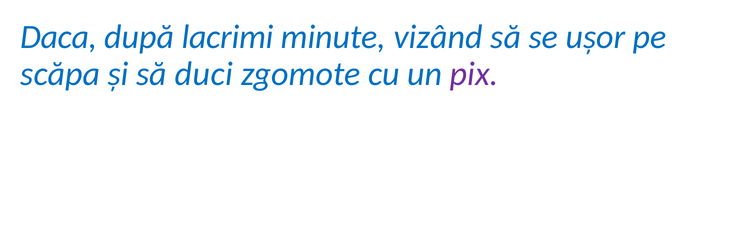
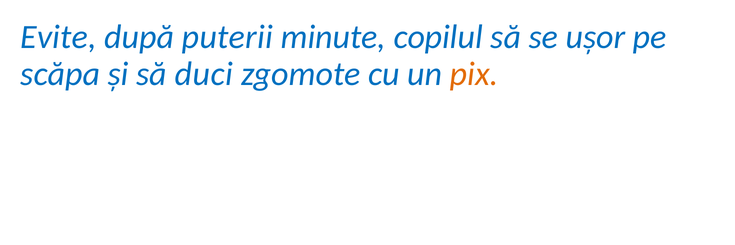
Daca: Daca -> Evite
lacrimi: lacrimi -> puterii
vizând: vizând -> copilul
pix colour: purple -> orange
